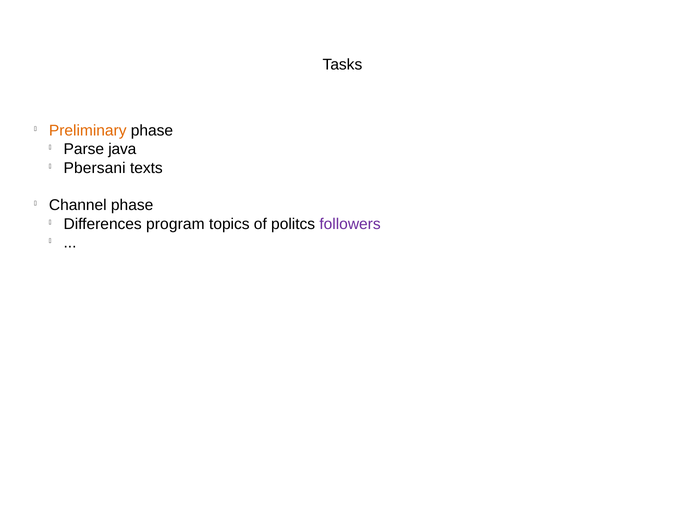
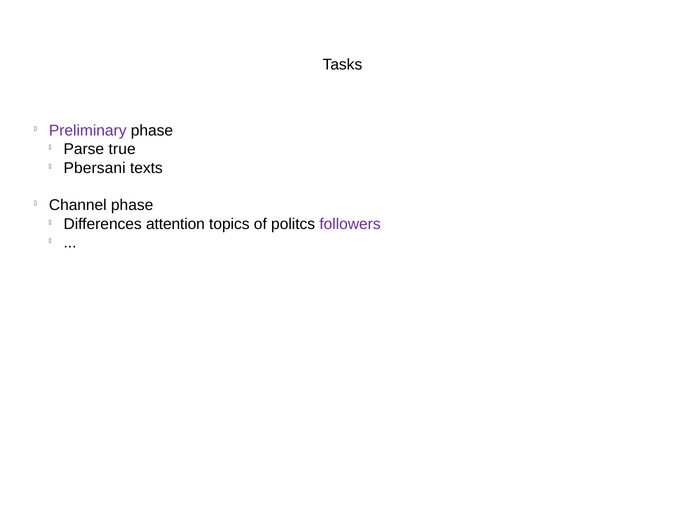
Preliminary colour: orange -> purple
java: java -> true
program: program -> attention
